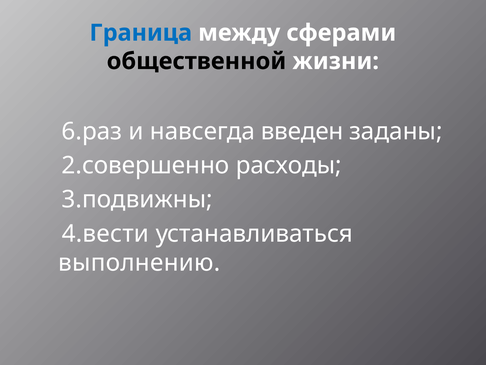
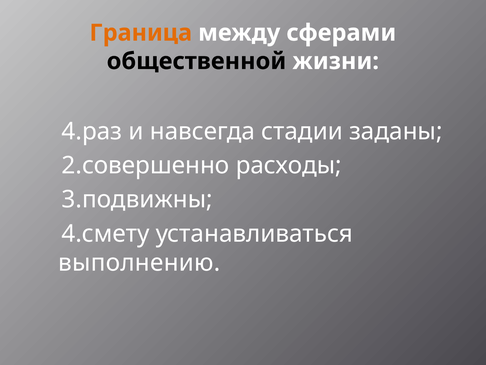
Граница colour: blue -> orange
6.раз: 6.раз -> 4.раз
введен: введен -> стадии
4.вести: 4.вести -> 4.смету
